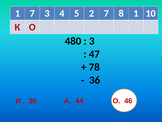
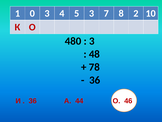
1 7: 7 -> 0
5 2: 2 -> 3
8 1: 1 -> 2
47: 47 -> 48
